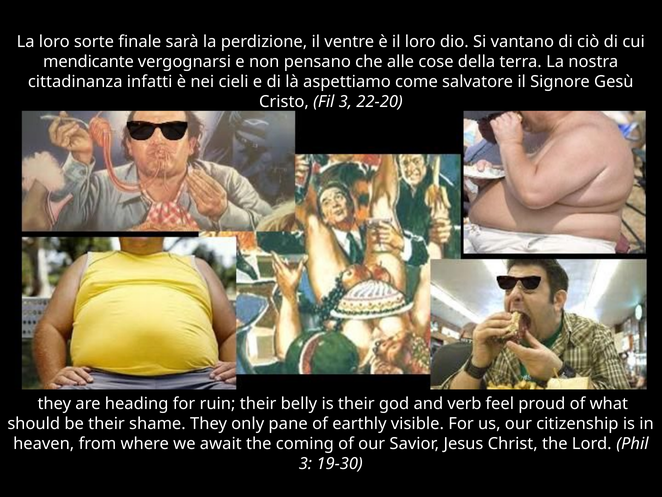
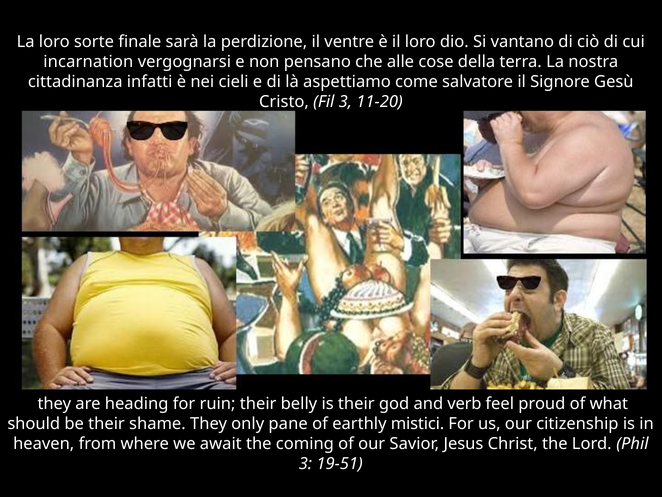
mendicante: mendicante -> incarnation
22-20: 22-20 -> 11-20
visible: visible -> mistici
19-30: 19-30 -> 19-51
